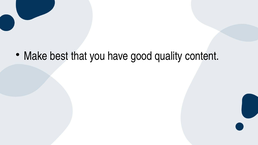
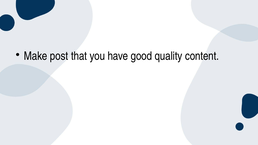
best: best -> post
